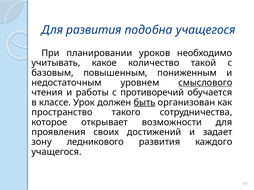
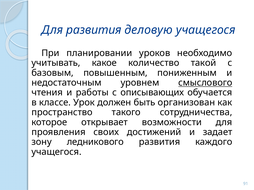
подобна: подобна -> деловую
противоречий: противоречий -> описывающих
быть underline: present -> none
